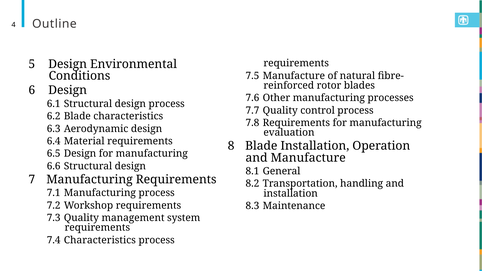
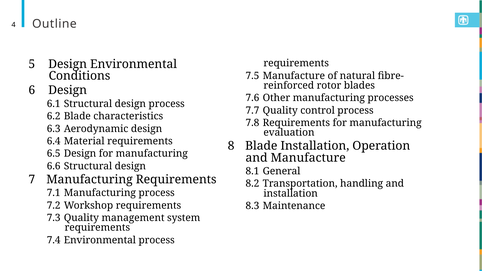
7.4 Characteristics: Characteristics -> Environmental
